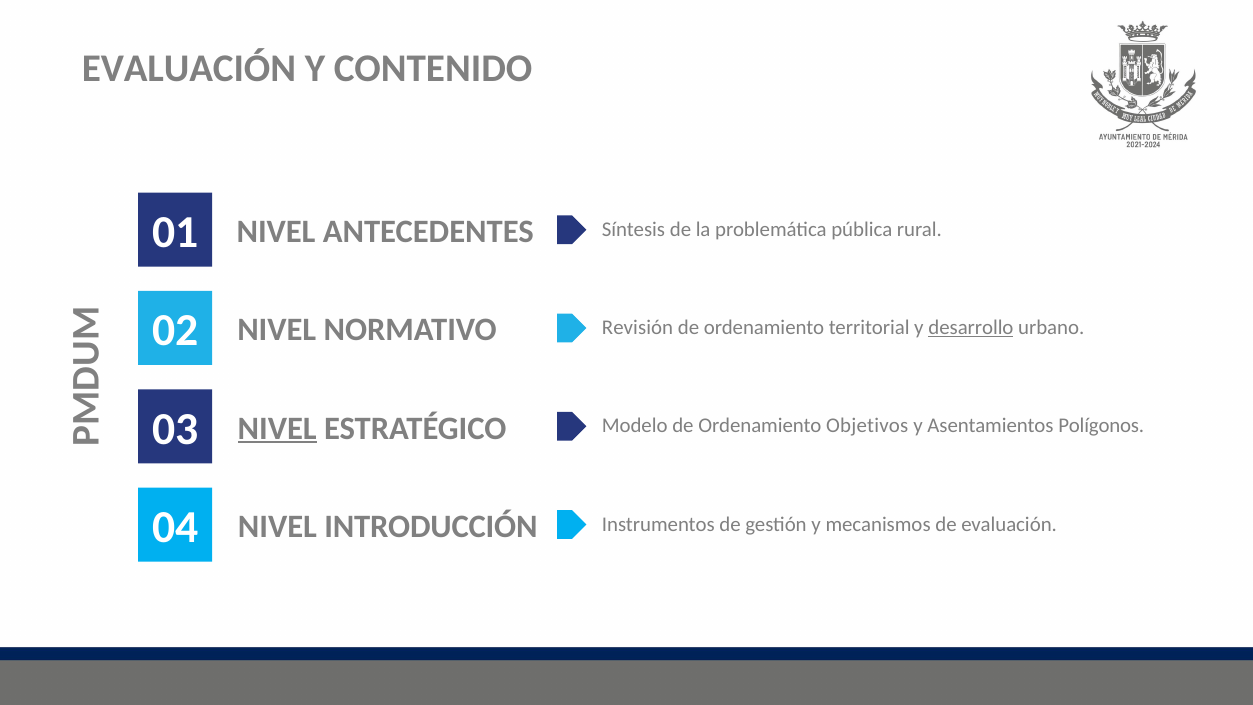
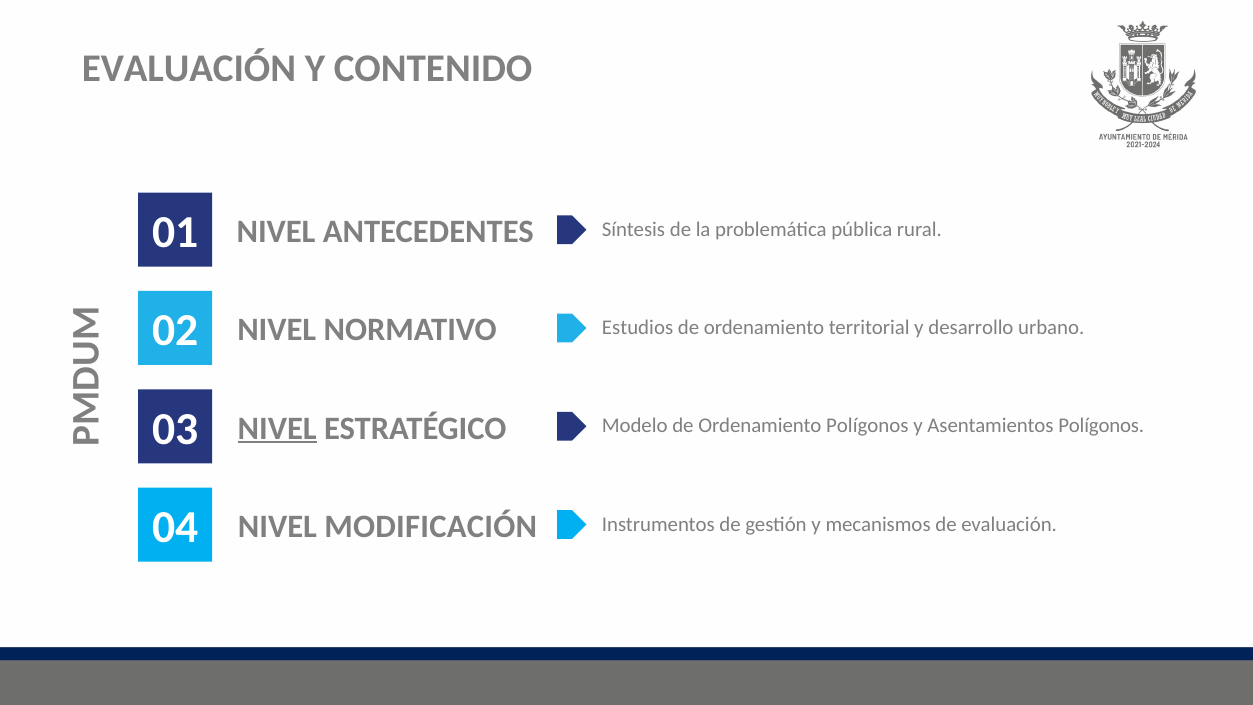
Revisión: Revisión -> Estudios
desarrollo underline: present -> none
Ordenamiento Objetivos: Objetivos -> Polígonos
INTRODUCCIÓN: INTRODUCCIÓN -> MODIFICACIÓN
